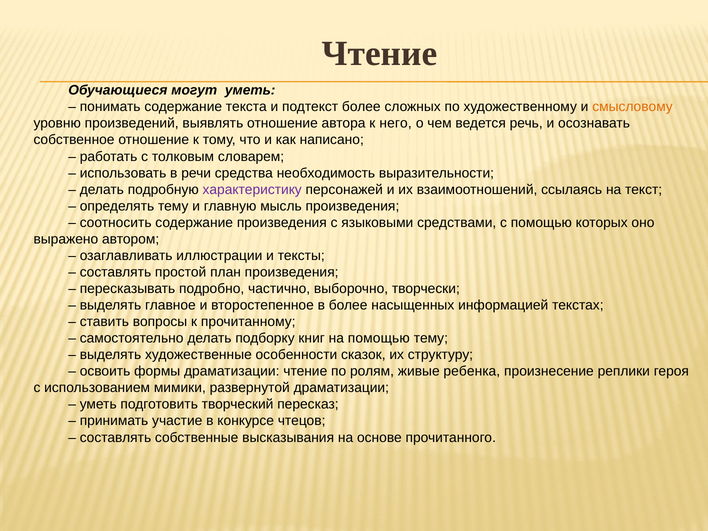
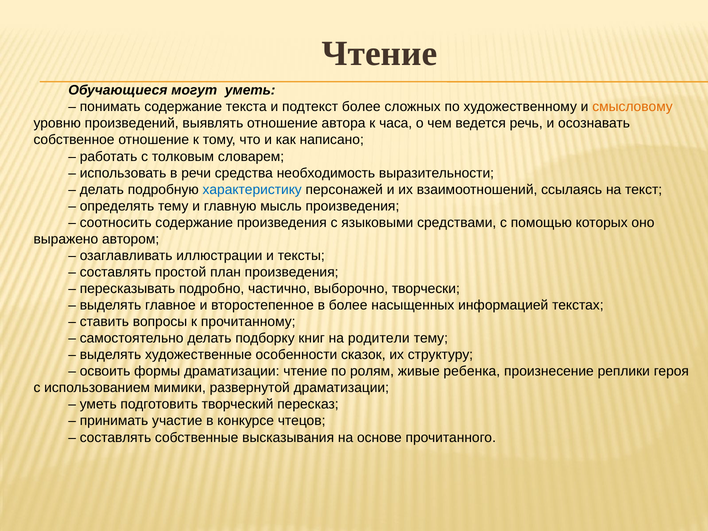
него: него -> часа
характеристику colour: purple -> blue
на помощью: помощью -> родители
